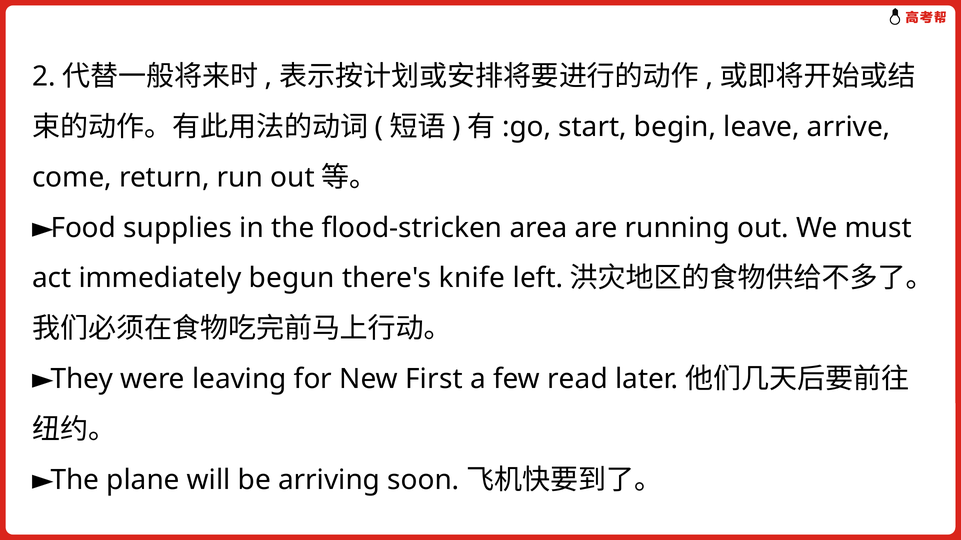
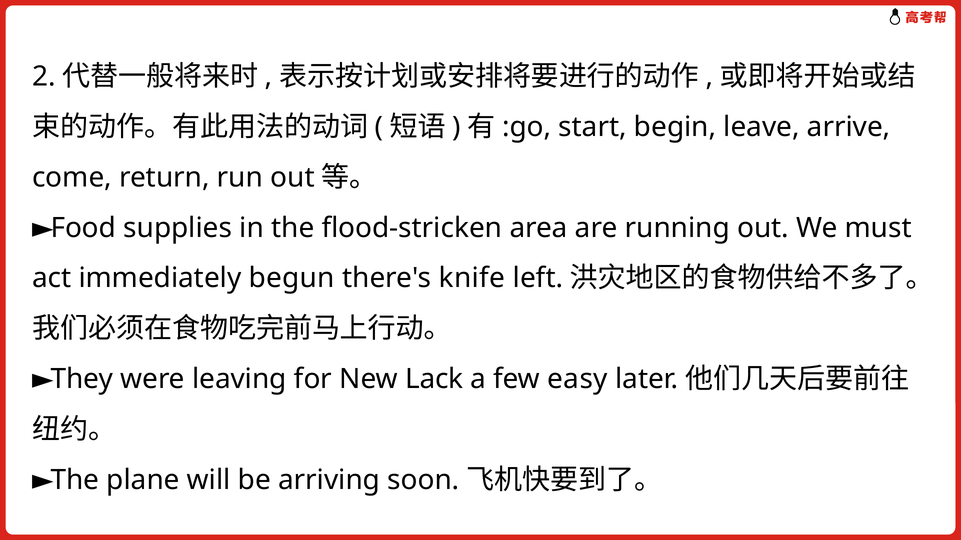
First: First -> Lack
read: read -> easy
